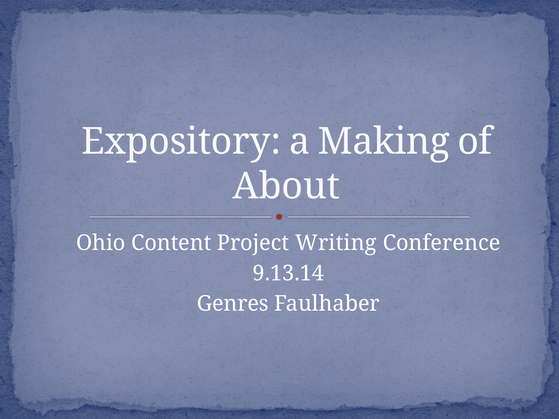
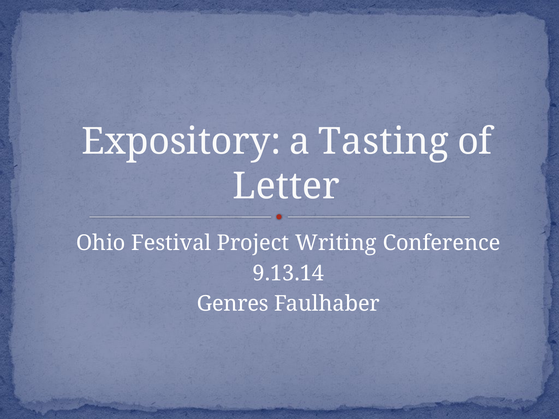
Making: Making -> Tasting
About: About -> Letter
Content: Content -> Festival
